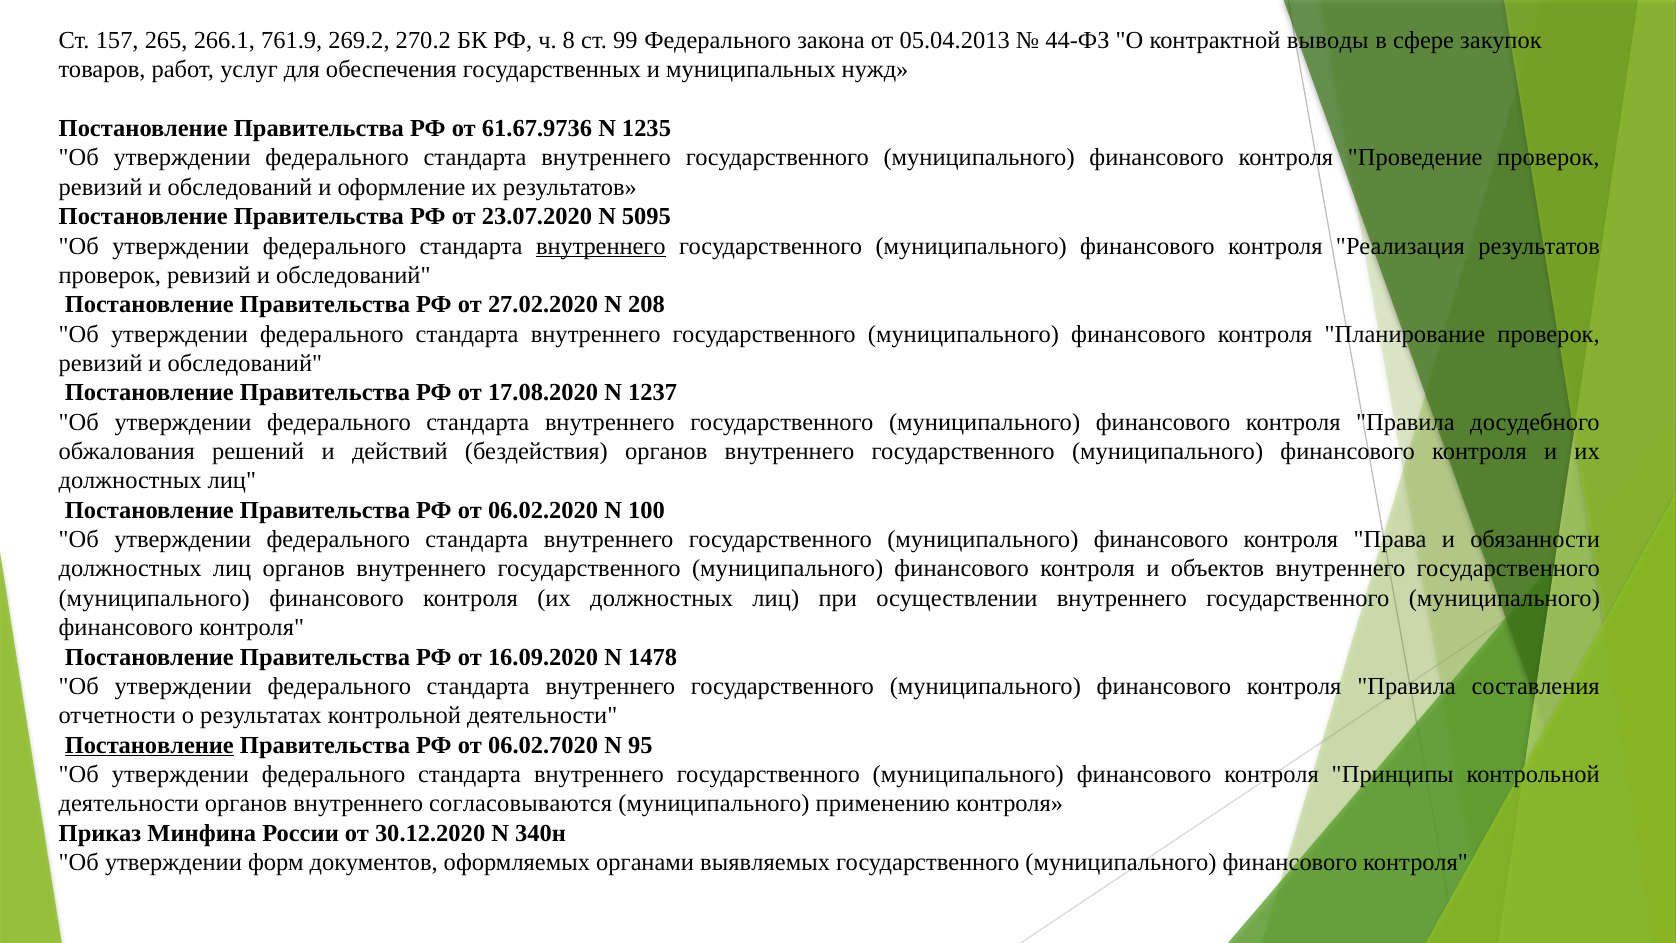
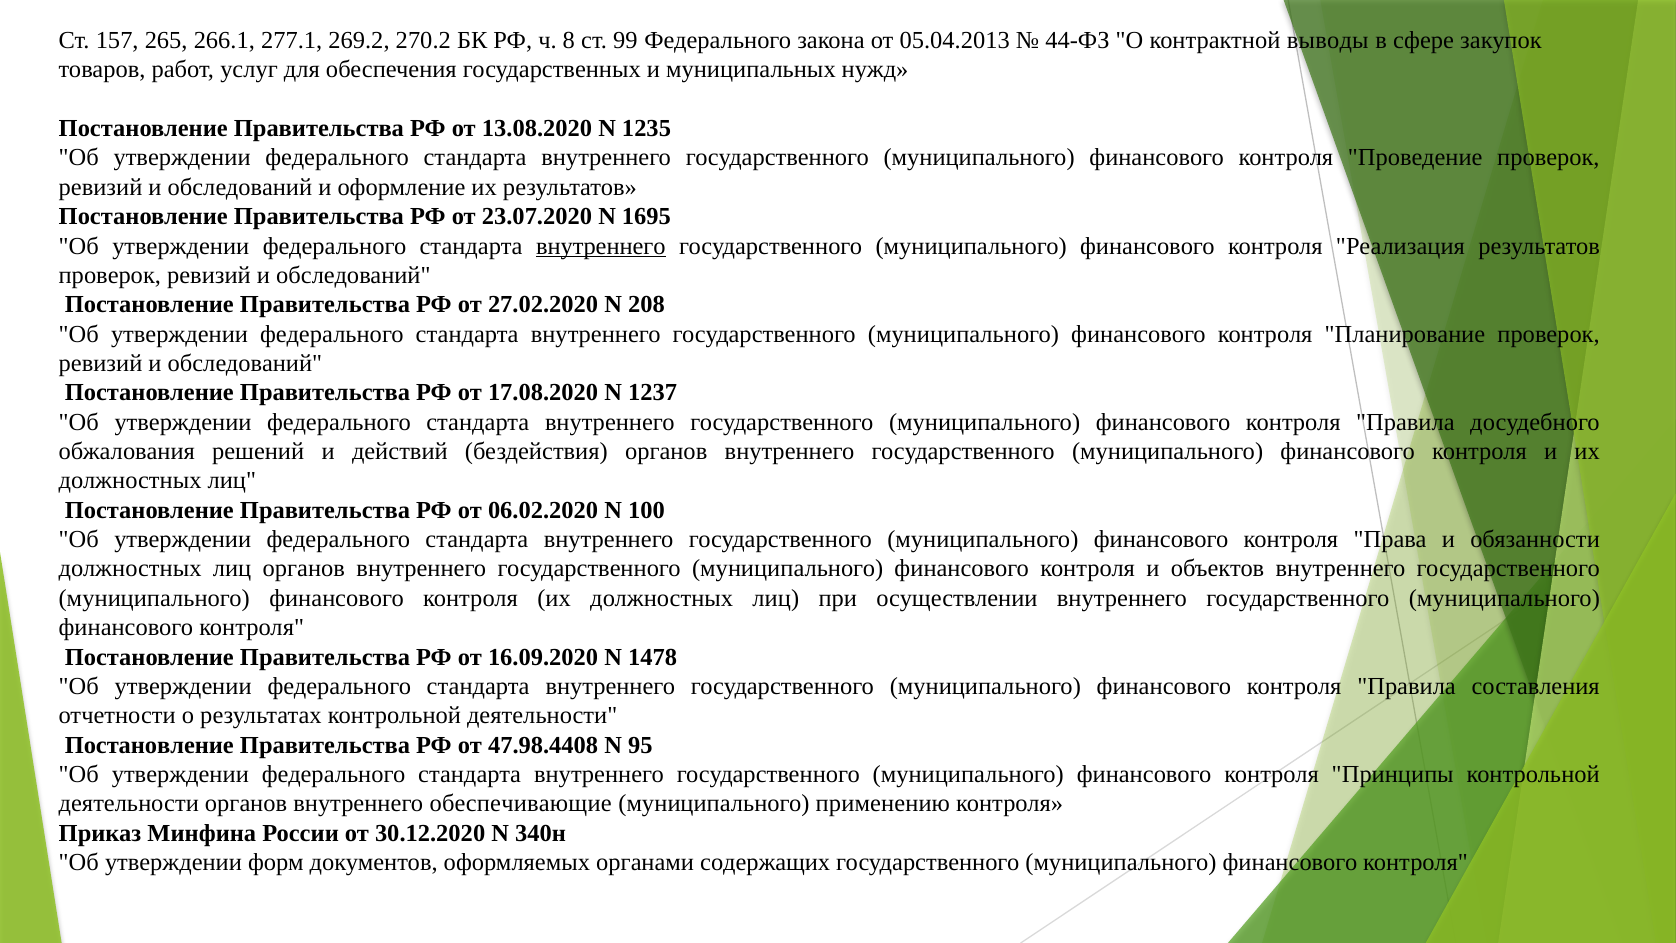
761.9: 761.9 -> 277.1
61.67.9736: 61.67.9736 -> 13.08.2020
5095: 5095 -> 1695
Постановление at (149, 745) underline: present -> none
06.02.7020: 06.02.7020 -> 47.98.4408
согласовываются: согласовываются -> обеспечивающие
выявляемых: выявляемых -> содержащих
